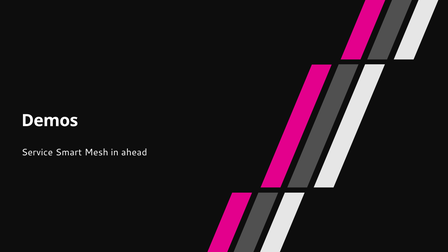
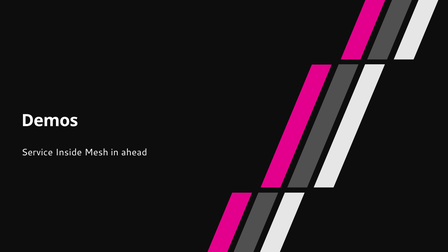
Smart: Smart -> Inside
